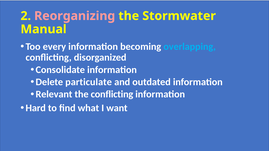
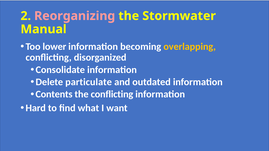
every: every -> lower
overlapping colour: light blue -> yellow
Relevant: Relevant -> Contents
